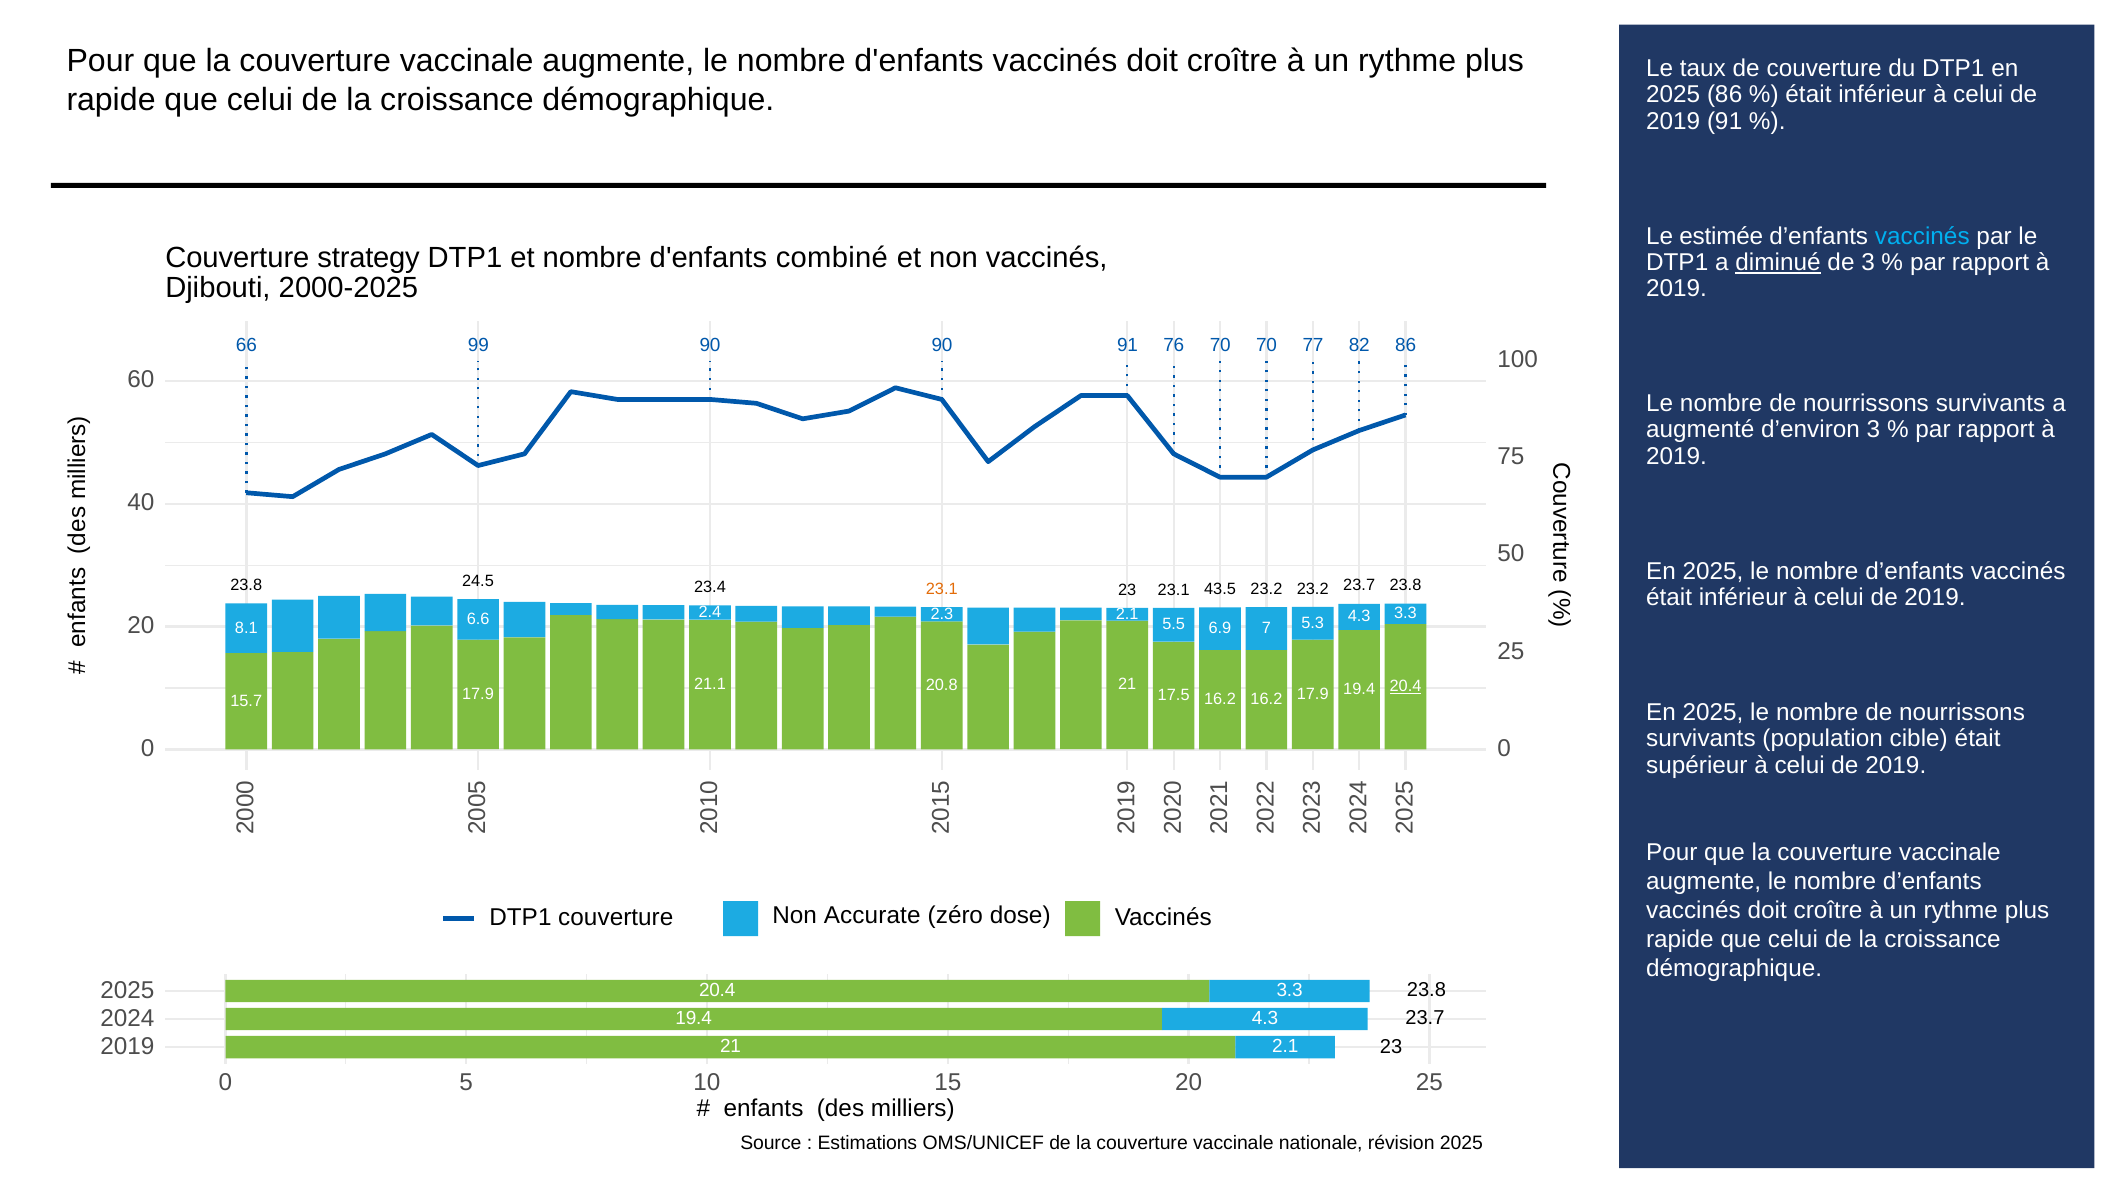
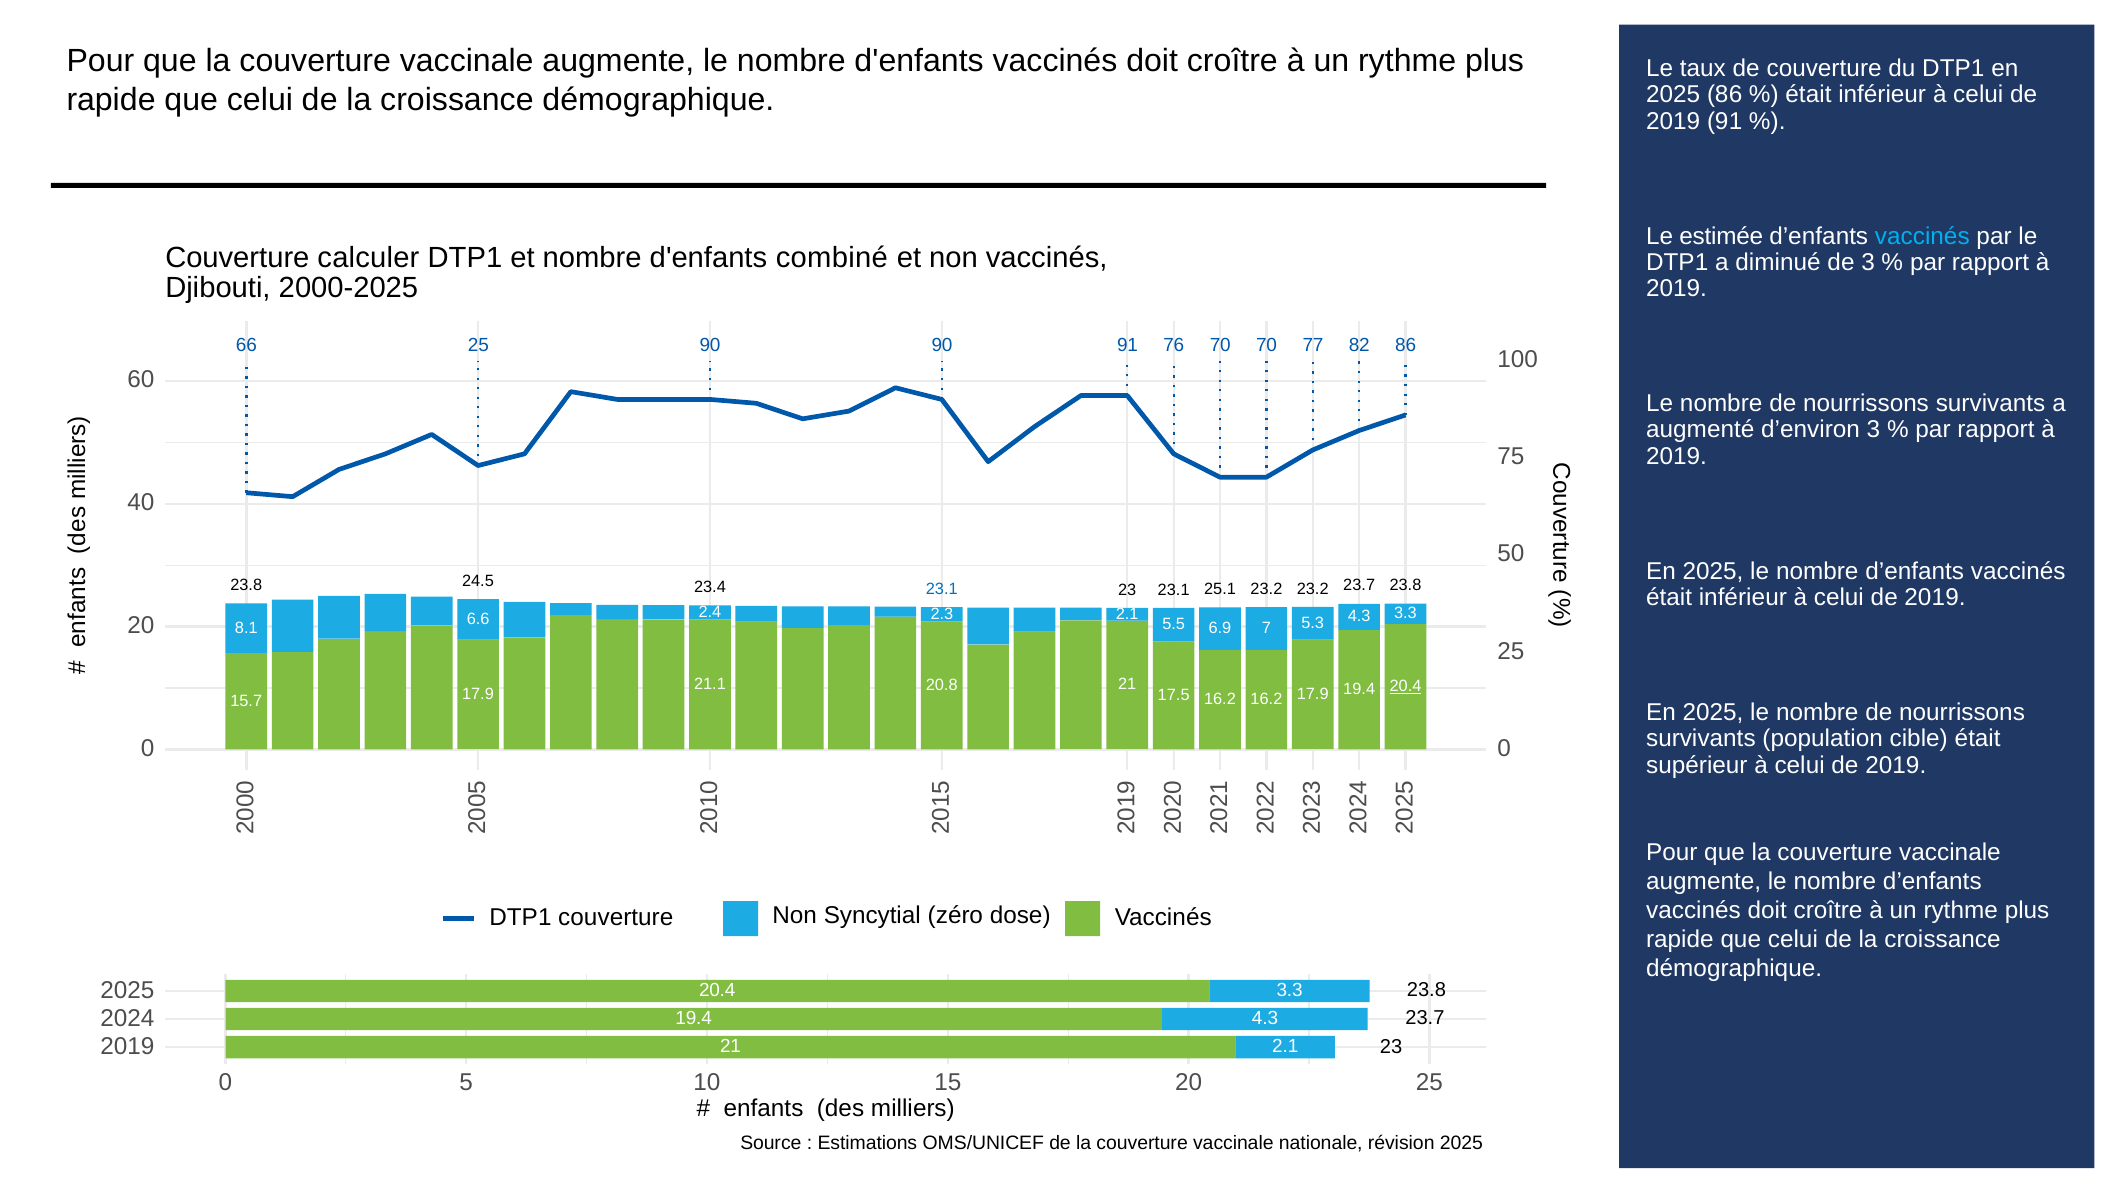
strategy: strategy -> calculer
diminué underline: present -> none
66 99: 99 -> 25
23.1 at (942, 589) colour: orange -> blue
43.5: 43.5 -> 25.1
Accurate: Accurate -> Syncytial
